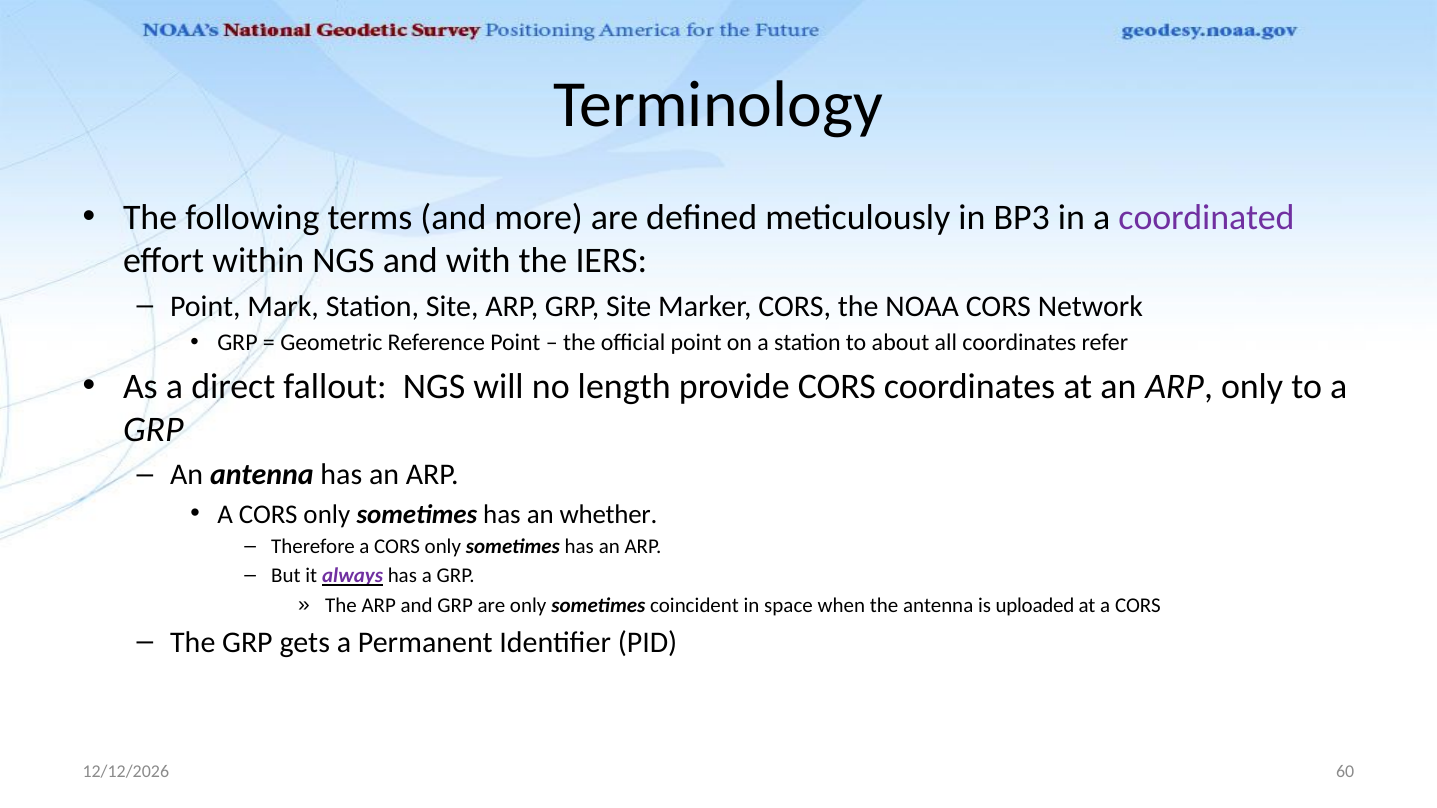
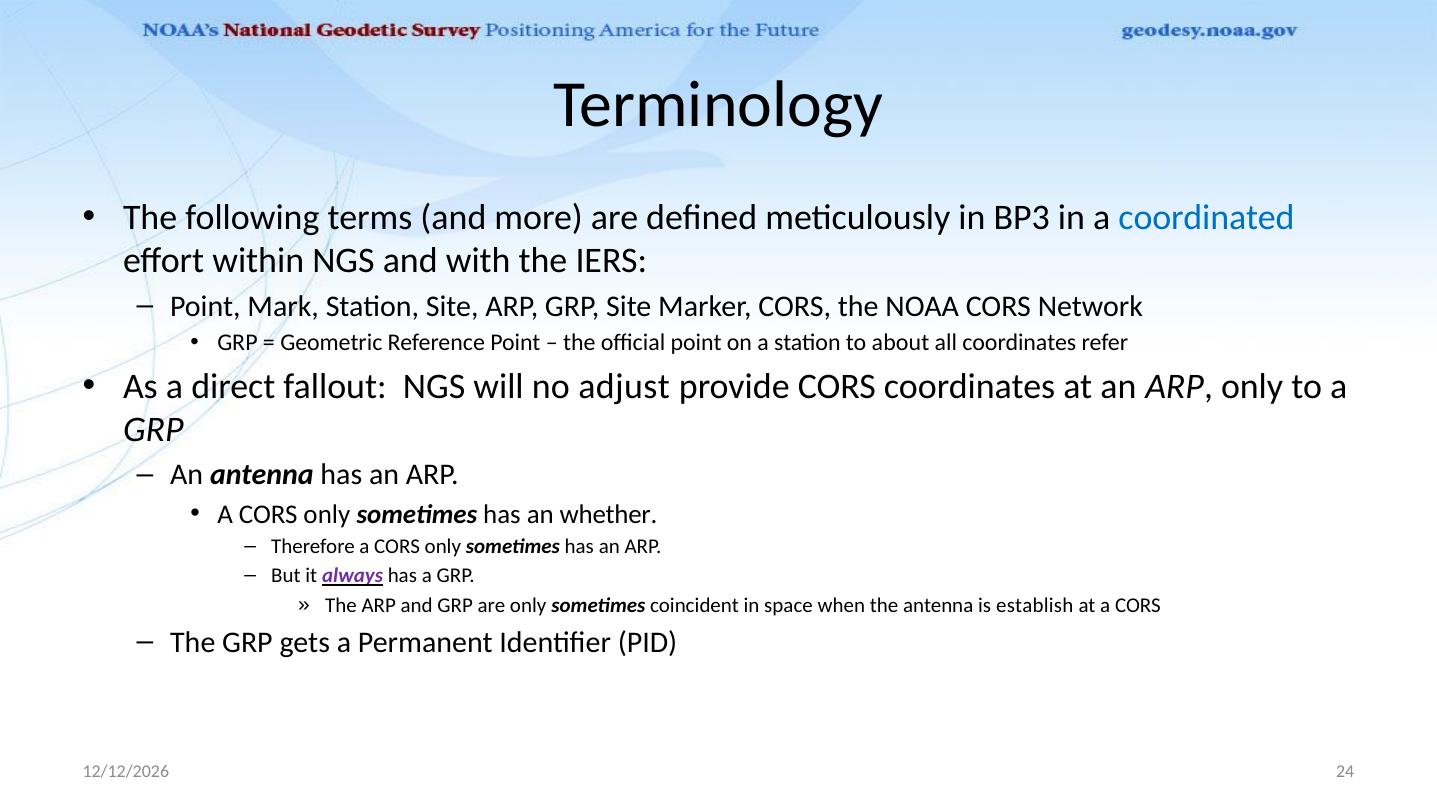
coordinated colour: purple -> blue
length: length -> adjust
uploaded: uploaded -> establish
60: 60 -> 24
